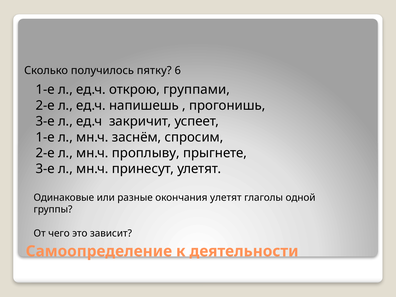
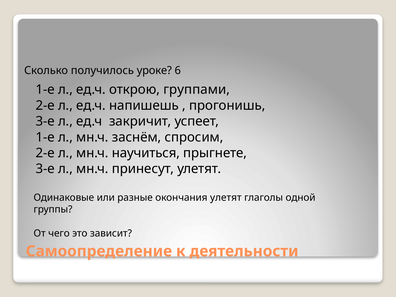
пятку: пятку -> уроке
проплыву: проплыву -> научиться
